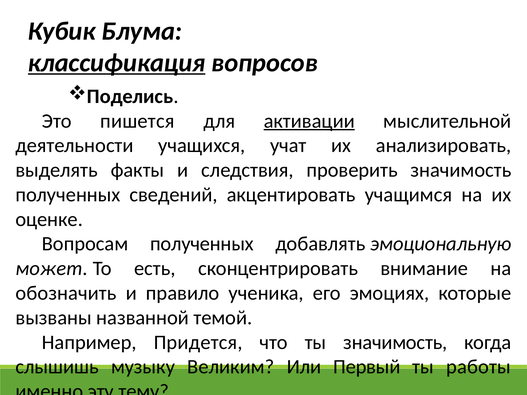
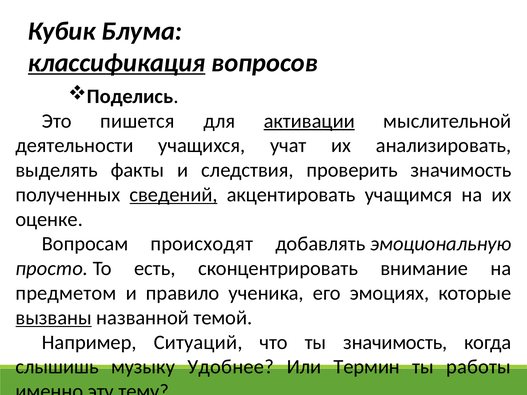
сведений underline: none -> present
Вопросам полученных: полученных -> происходят
может: может -> просто
обозначить: обозначить -> предметом
вызваны underline: none -> present
Придется: Придется -> Ситуаций
Великим: Великим -> Удобнее
Первый: Первый -> Термин
